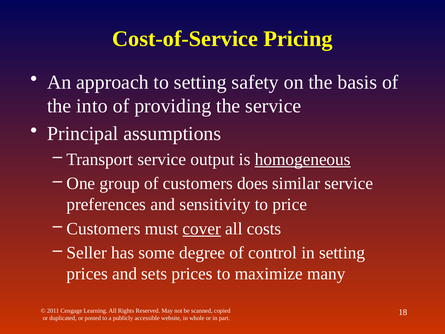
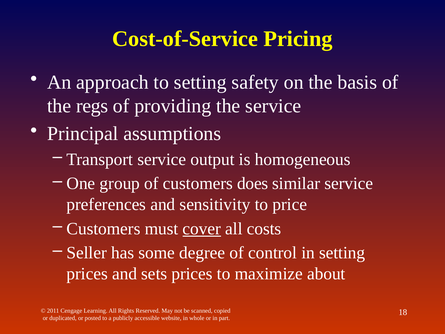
into: into -> regs
homogeneous underline: present -> none
many: many -> about
